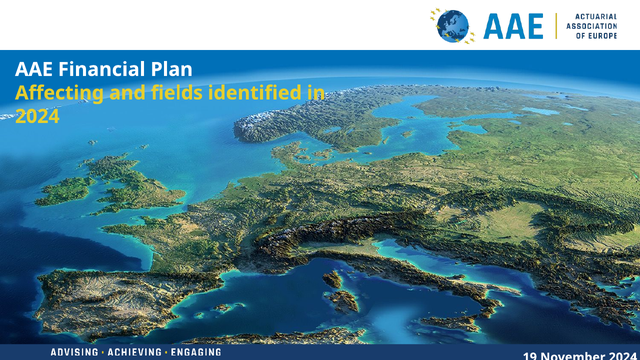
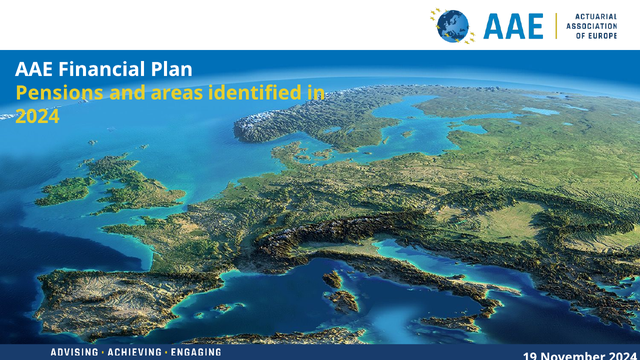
Affecting: Affecting -> Pensions
fields: fields -> areas
